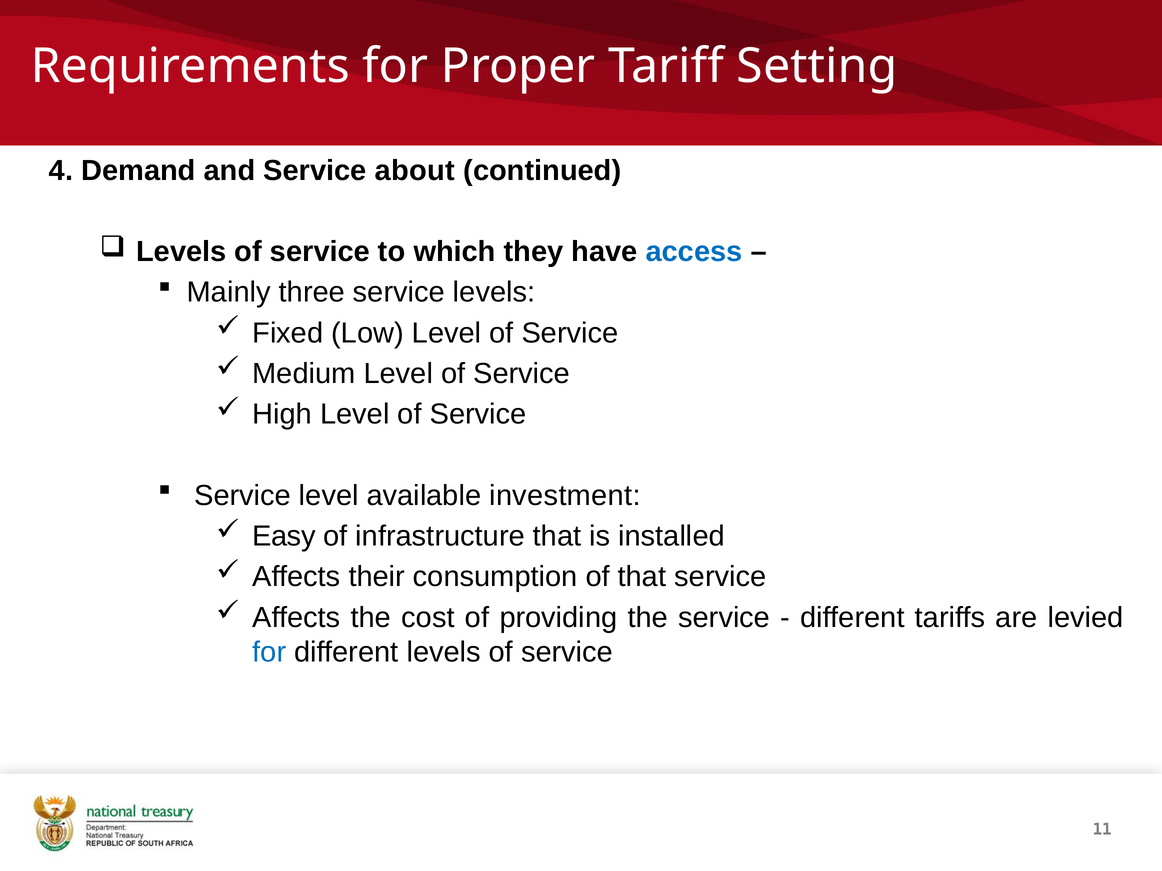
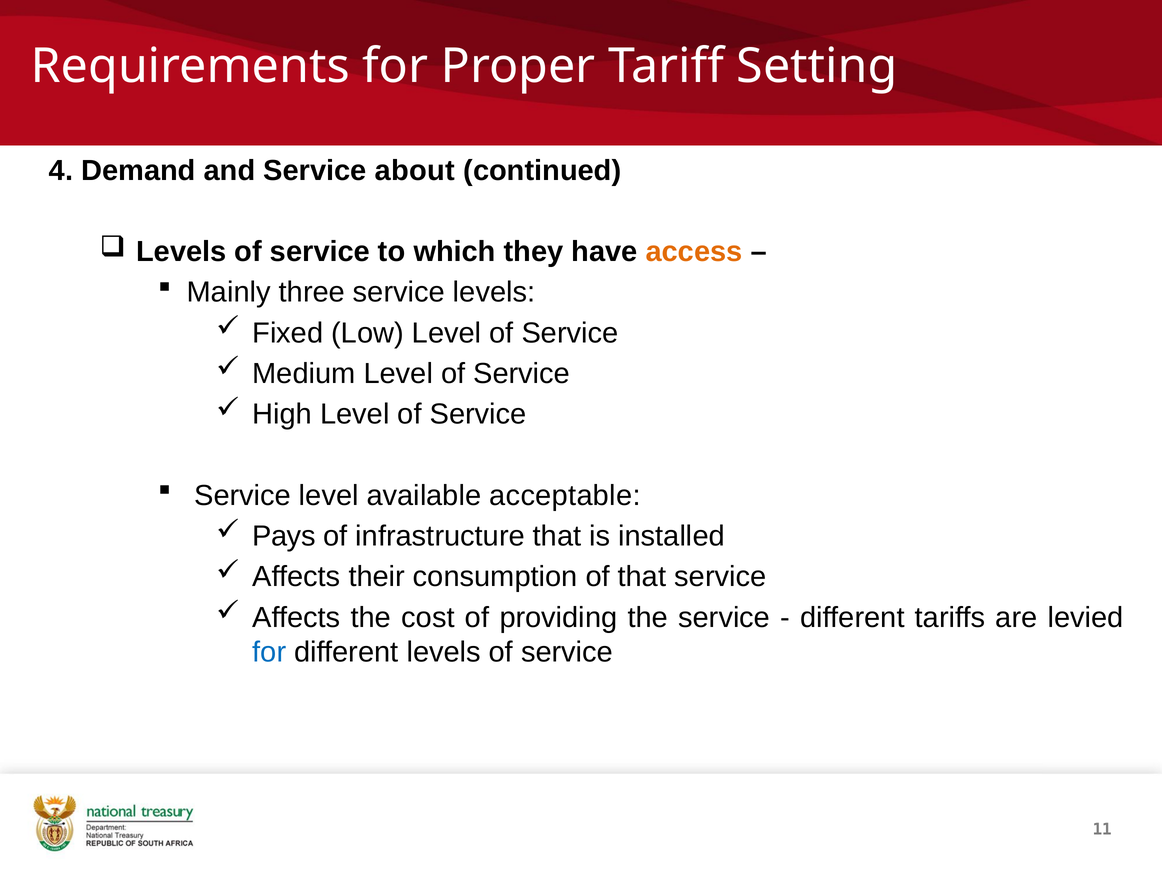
access colour: blue -> orange
investment: investment -> acceptable
Easy: Easy -> Pays
